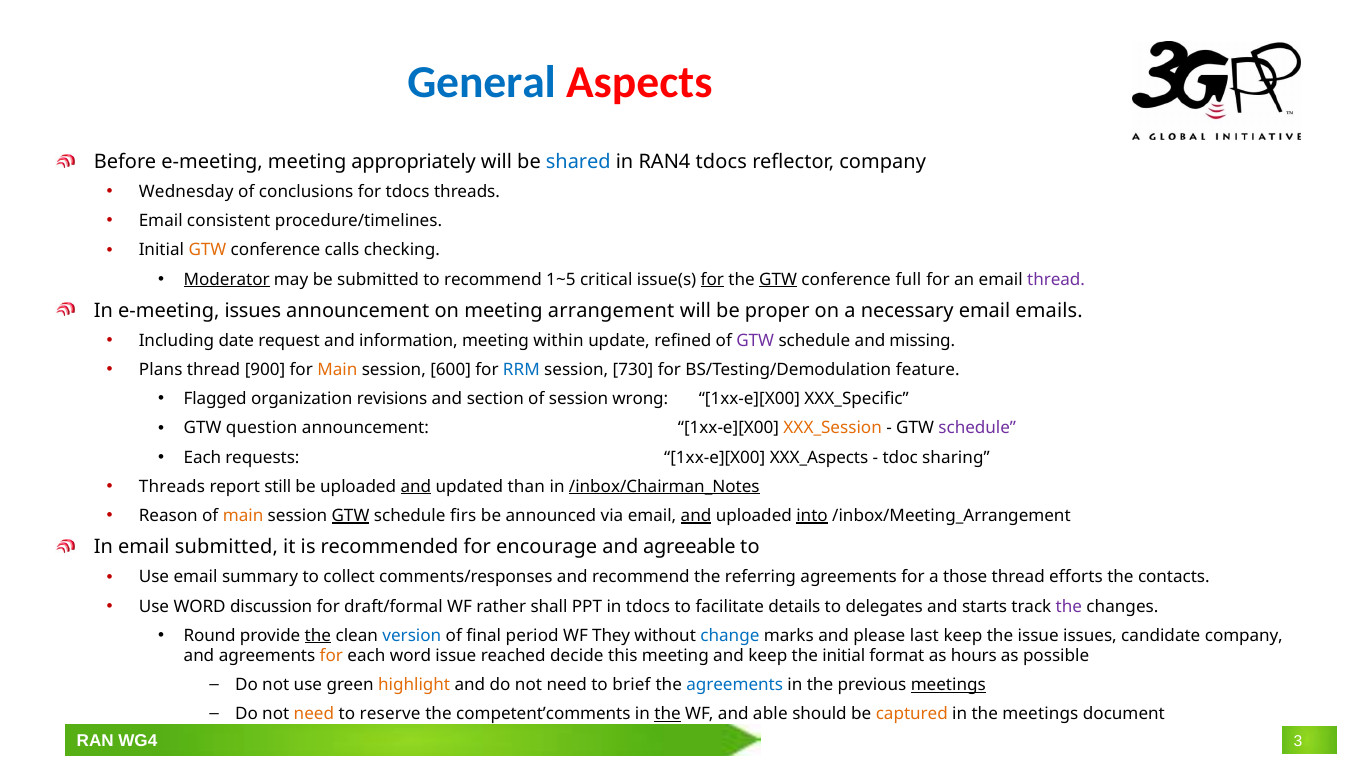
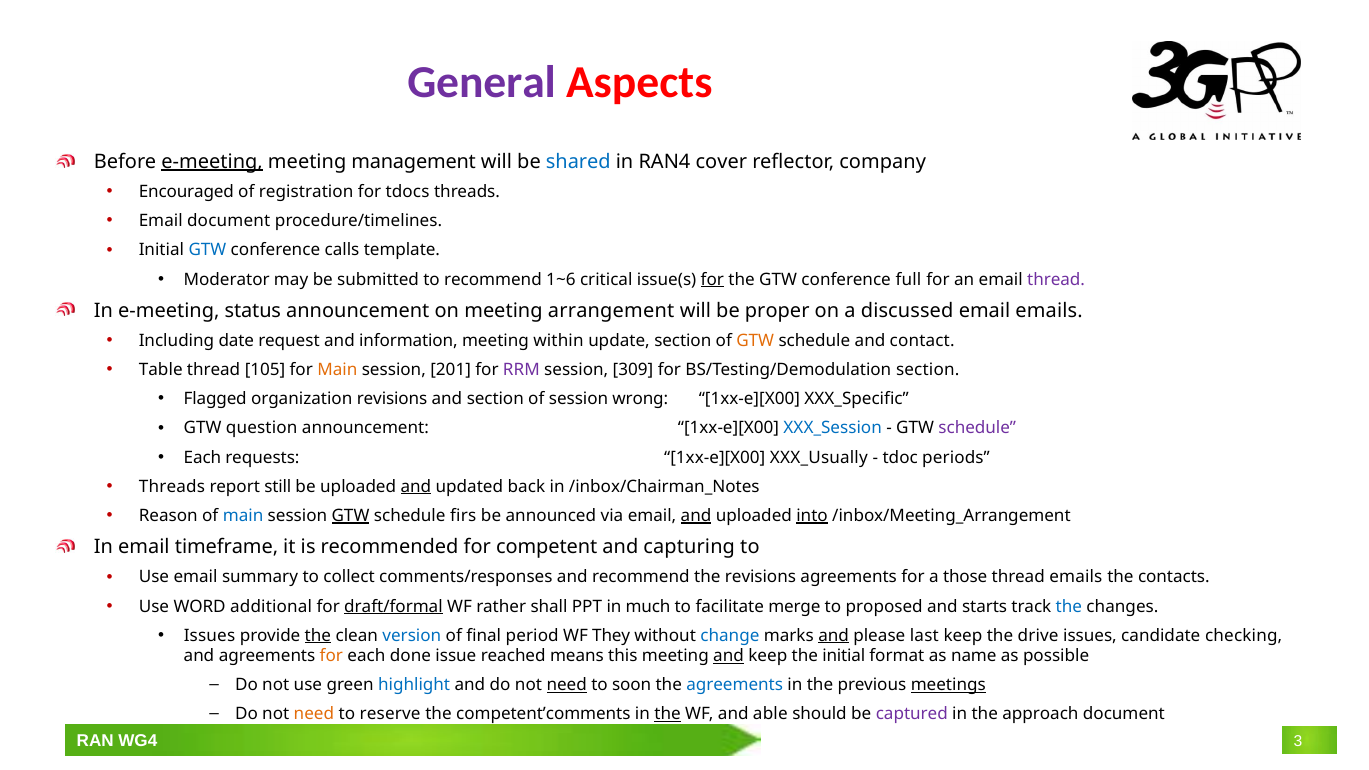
General colour: blue -> purple
e-meeting at (212, 161) underline: none -> present
appropriately: appropriately -> management
RAN4 tdocs: tdocs -> cover
Wednesday: Wednesday -> Encouraged
conclusions: conclusions -> registration
Email consistent: consistent -> document
GTW at (207, 250) colour: orange -> blue
checking: checking -> template
Moderator underline: present -> none
1~5: 1~5 -> 1~6
GTW at (778, 279) underline: present -> none
e-meeting issues: issues -> status
necessary: necessary -> discussed
update refined: refined -> section
GTW at (755, 341) colour: purple -> orange
missing: missing -> contact
Plans: Plans -> Table
900: 900 -> 105
600: 600 -> 201
RRM colour: blue -> purple
730: 730 -> 309
BS/Testing/Demodulation feature: feature -> section
XXX_Session colour: orange -> blue
XXX_Aspects: XXX_Aspects -> XXX_Usually
sharing: sharing -> periods
than: than -> back
/inbox/Chairman_Notes underline: present -> none
main at (243, 516) colour: orange -> blue
email submitted: submitted -> timeframe
encourage: encourage -> competent
agreeable: agreeable -> capturing
the referring: referring -> revisions
thread efforts: efforts -> emails
discussion: discussion -> additional
draft/formal underline: none -> present
in tdocs: tdocs -> much
details: details -> merge
delegates: delegates -> proposed
the at (1069, 606) colour: purple -> blue
Round at (210, 636): Round -> Issues
and at (834, 636) underline: none -> present
the issue: issue -> drive
candidate company: company -> checking
each word: word -> done
decide: decide -> means
and at (729, 656) underline: none -> present
hours: hours -> name
highlight colour: orange -> blue
need at (567, 685) underline: none -> present
brief: brief -> soon
captured colour: orange -> purple
the meetings: meetings -> approach
